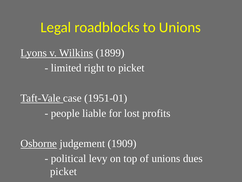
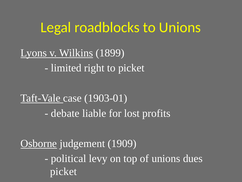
1951-01: 1951-01 -> 1903-01
people: people -> debate
